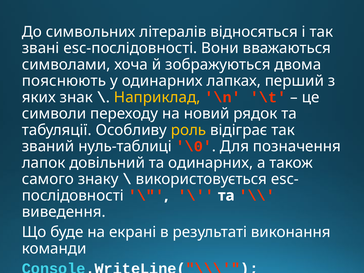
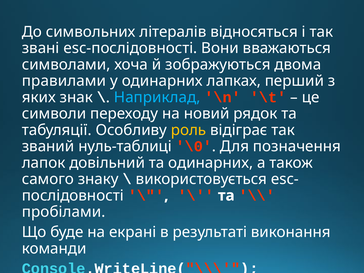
пояснюють: пояснюють -> правилами
Наприклад colour: yellow -> light blue
виведення: виведення -> пробілами
